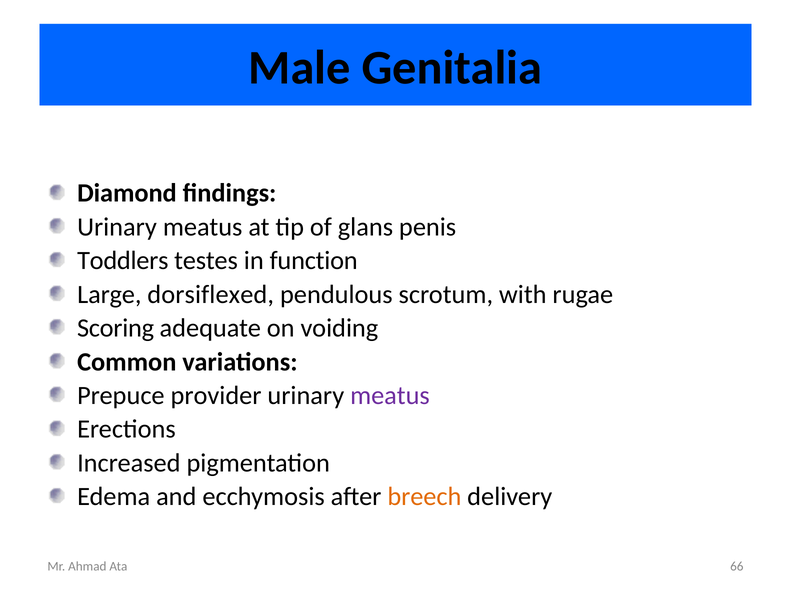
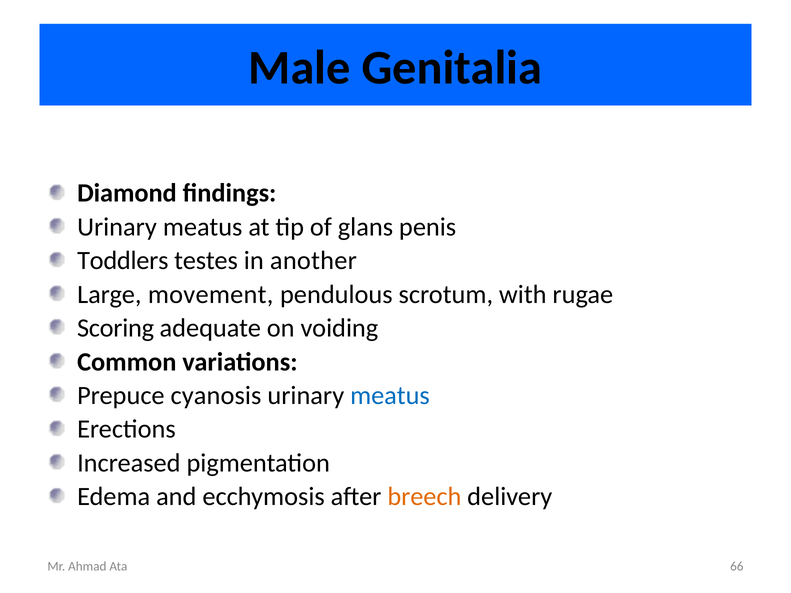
function: function -> another
dorsiflexed: dorsiflexed -> movement
provider: provider -> cyanosis
meatus at (390, 396) colour: purple -> blue
